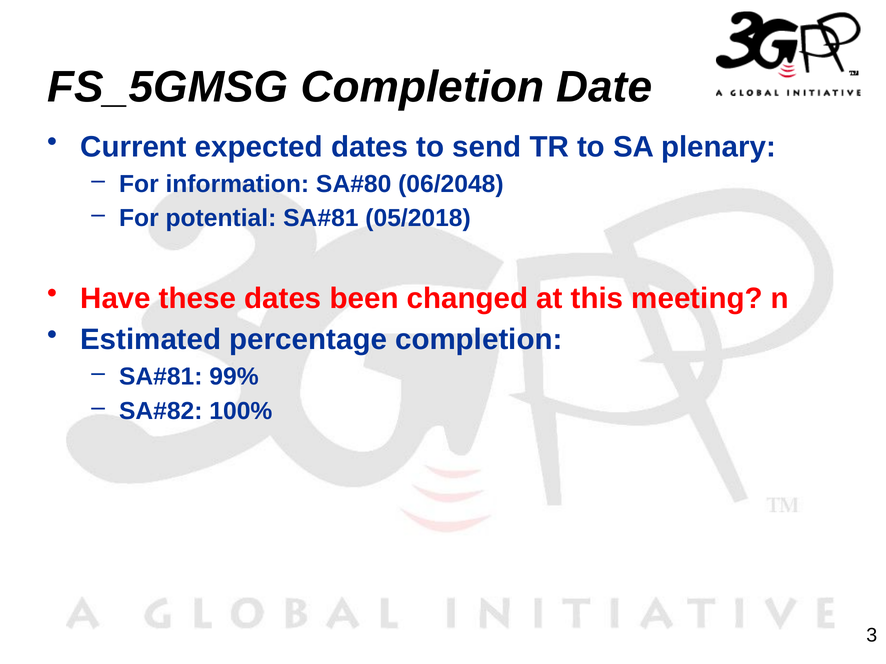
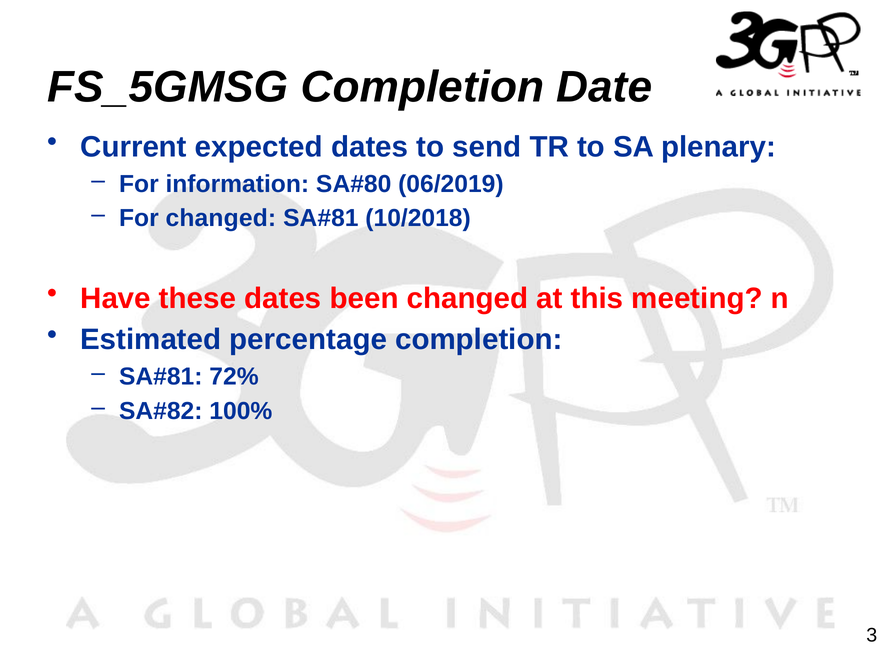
06/2048: 06/2048 -> 06/2019
For potential: potential -> changed
05/2018: 05/2018 -> 10/2018
99%: 99% -> 72%
